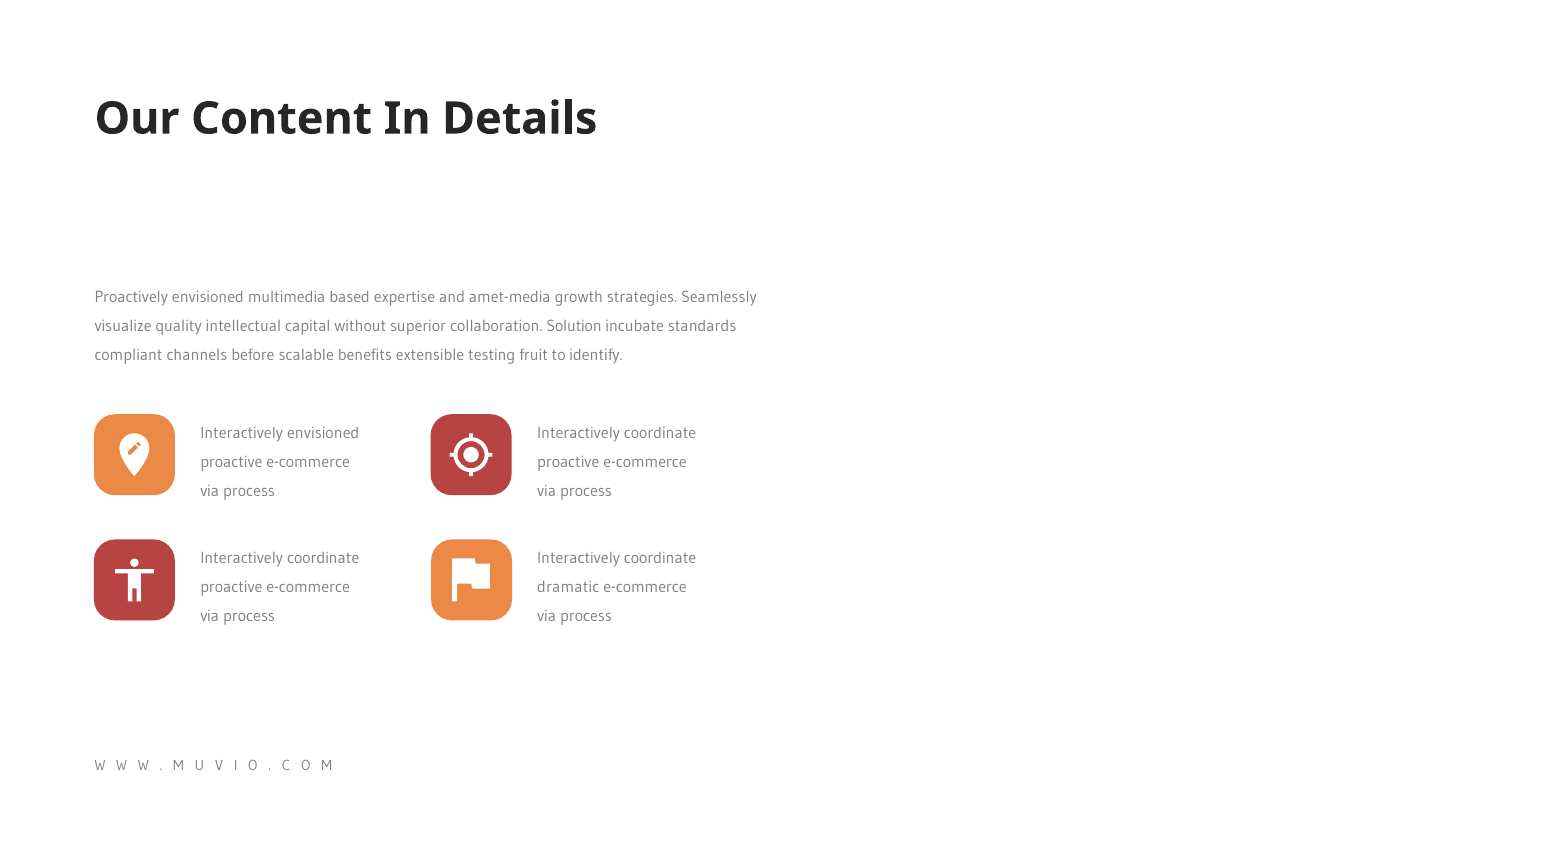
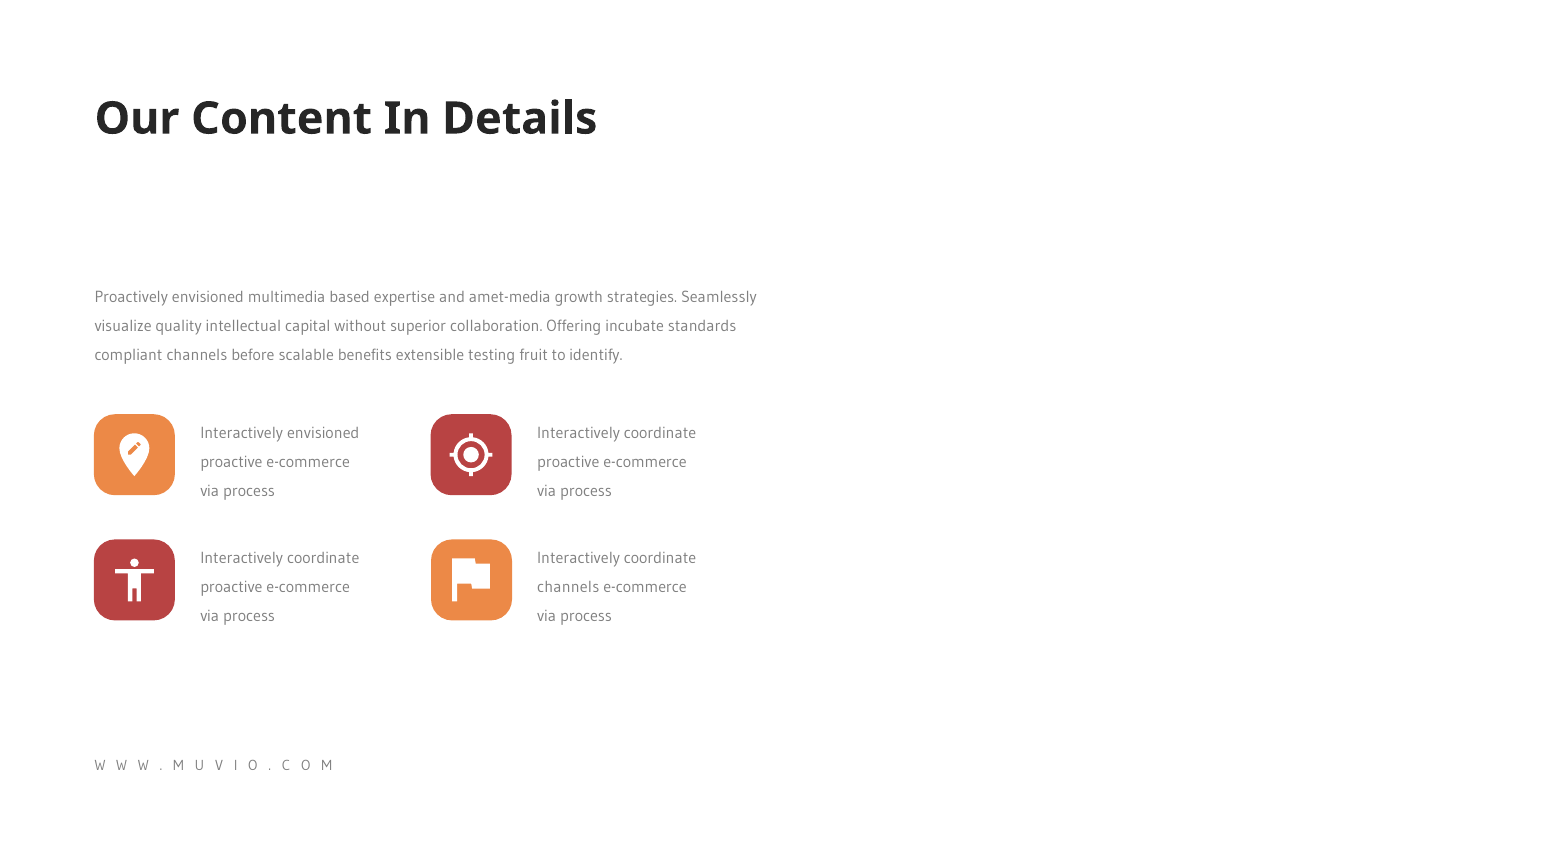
Solution: Solution -> Offering
dramatic at (568, 587): dramatic -> channels
